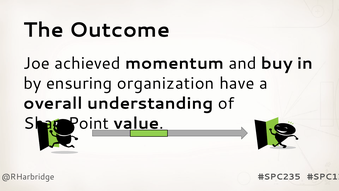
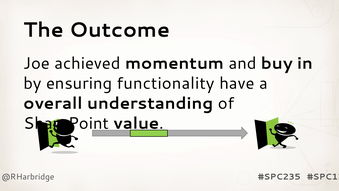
organization: organization -> functionality
